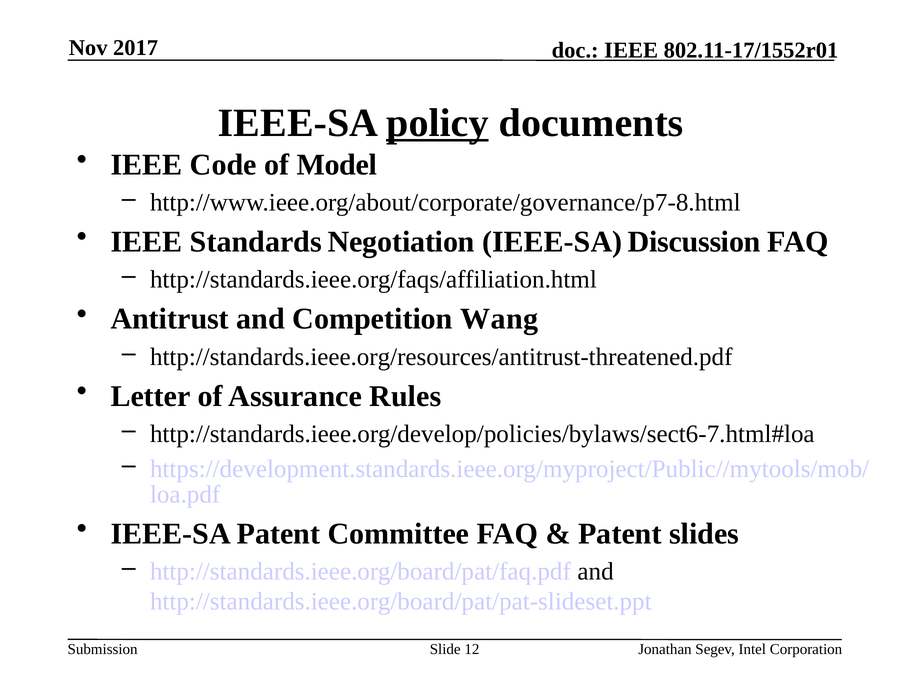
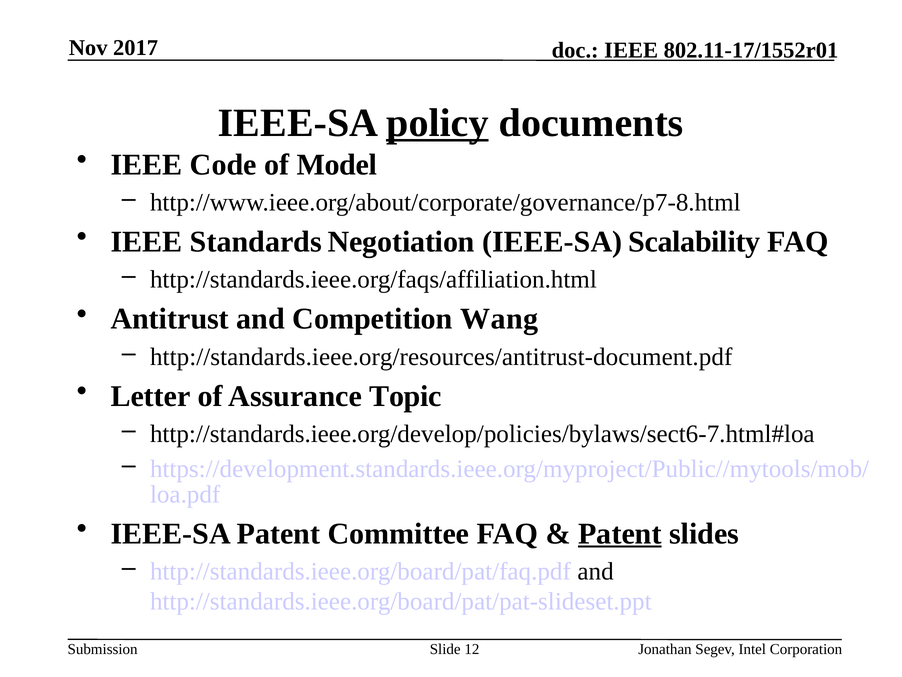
Discussion: Discussion -> Scalability
http://standards.ieee.org/resources/antitrust-threatened.pdf: http://standards.ieee.org/resources/antitrust-threatened.pdf -> http://standards.ieee.org/resources/antitrust-document.pdf
Rules: Rules -> Topic
Patent at (620, 533) underline: none -> present
